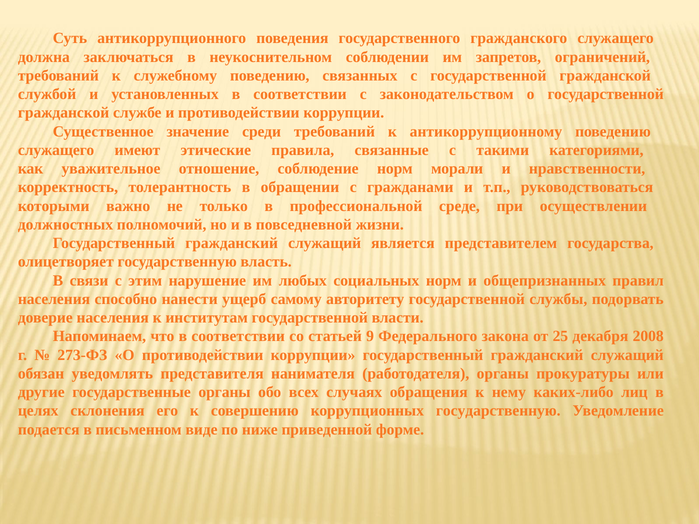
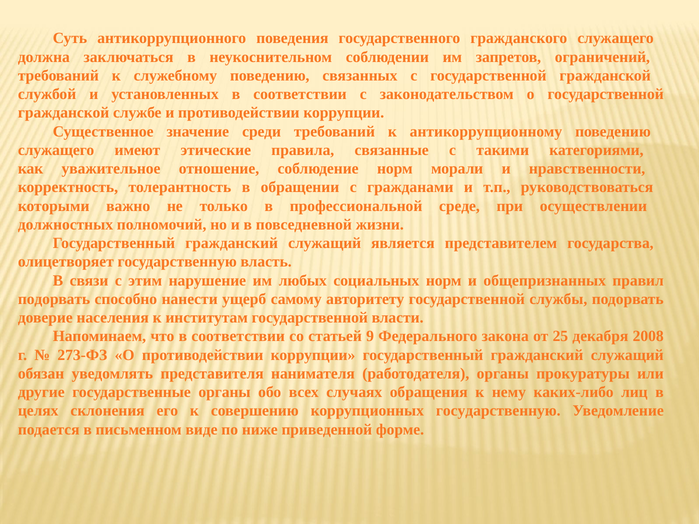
населения at (54, 299): населения -> подорвать
